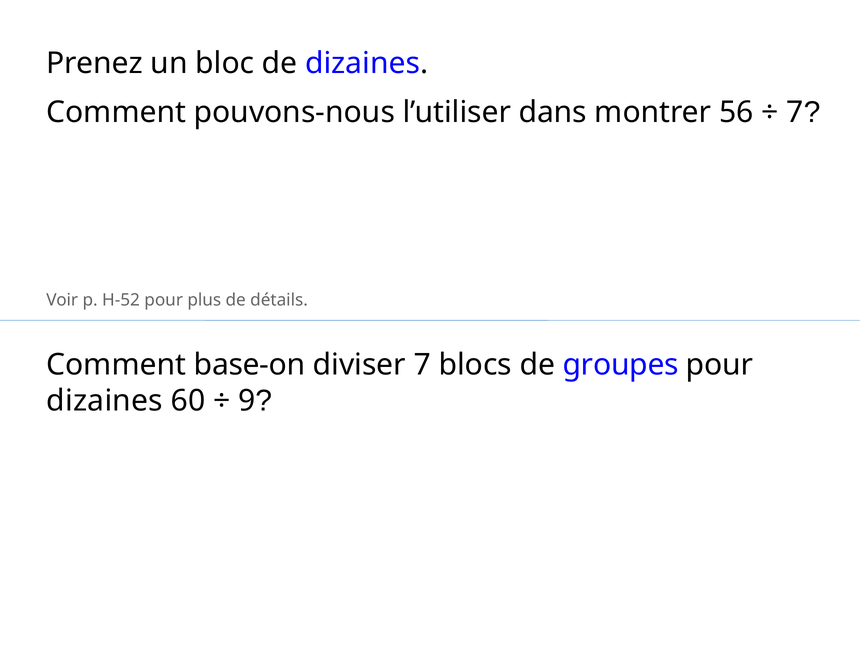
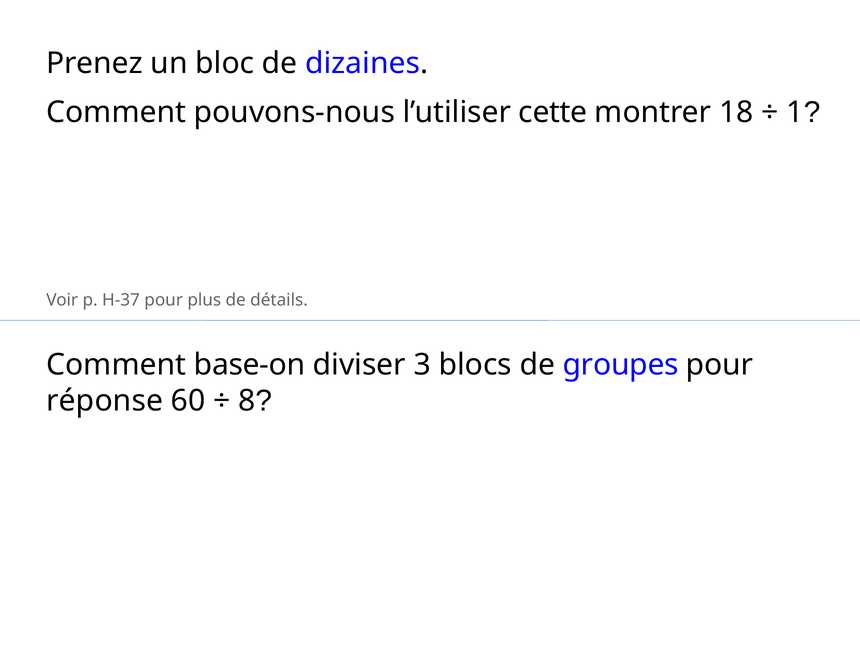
dans: dans -> cette
56: 56 -> 18
7 at (795, 112): 7 -> 1
H-52: H-52 -> H-37
diviser 7: 7 -> 3
dizaines at (105, 401): dizaines -> réponse
9: 9 -> 8
